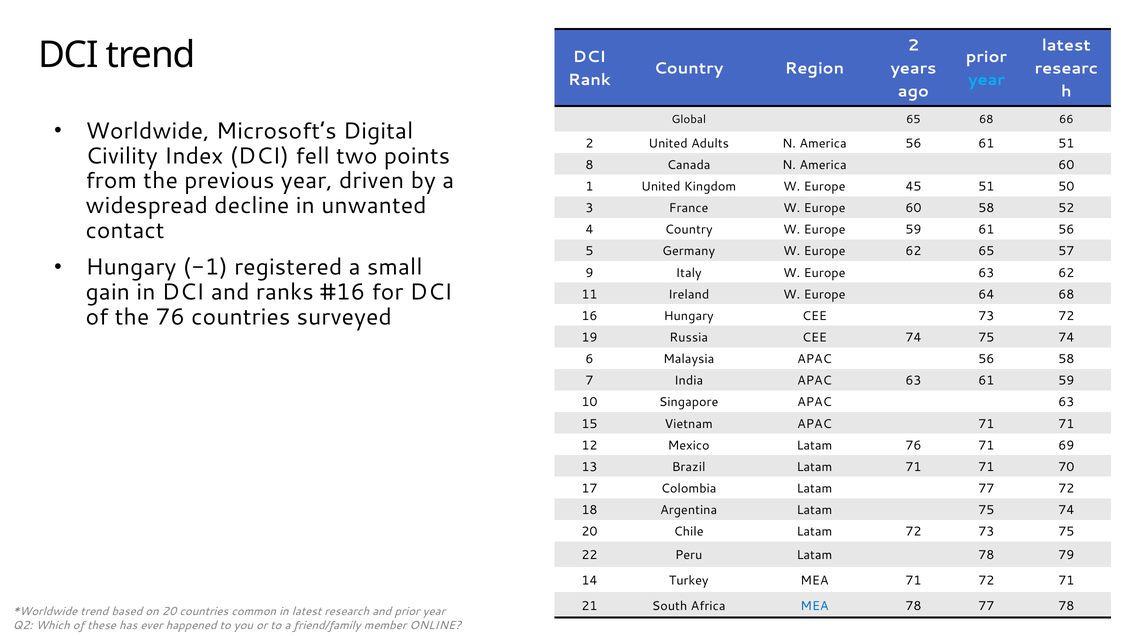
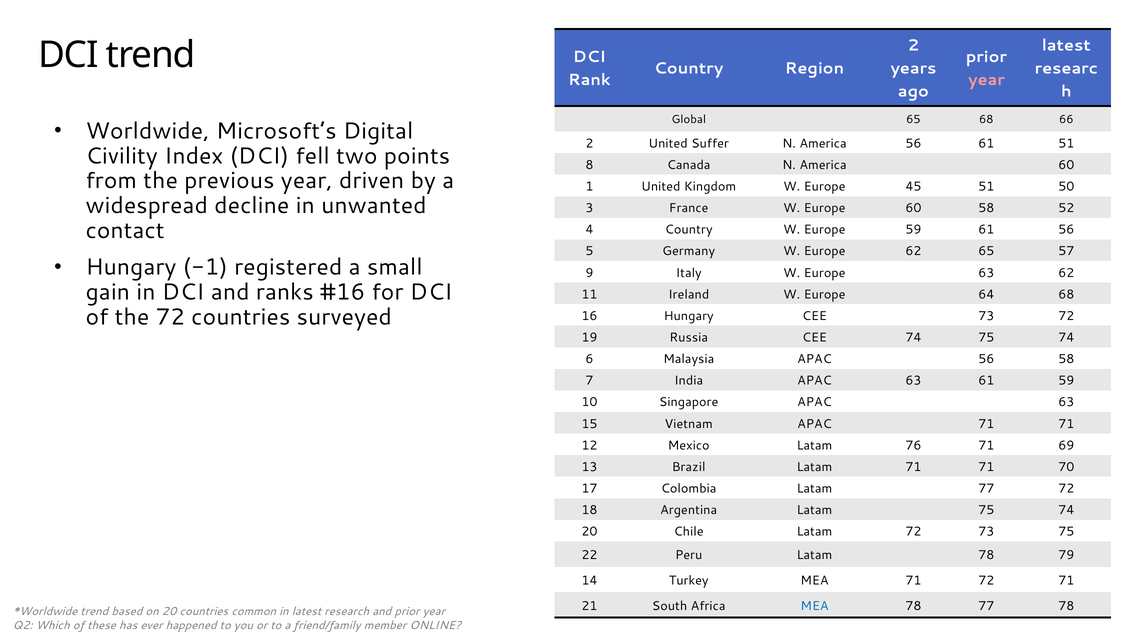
year at (986, 80) colour: light blue -> pink
Adults: Adults -> Suffer
the 76: 76 -> 72
